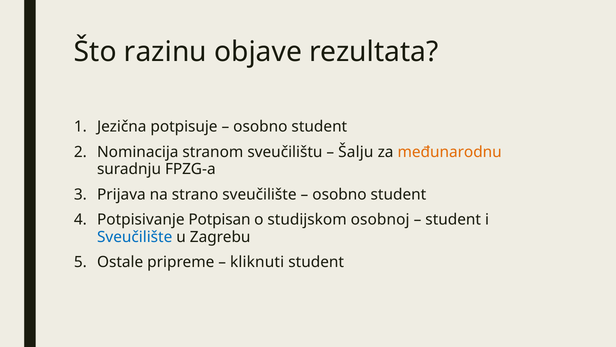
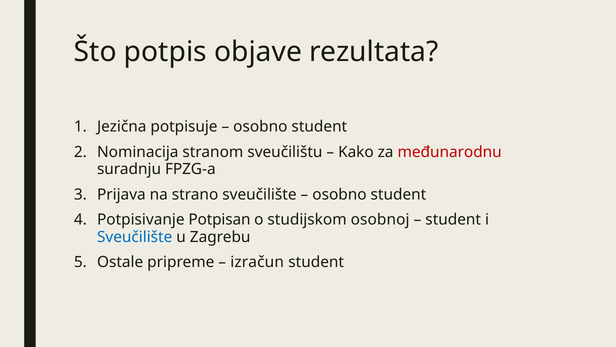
razinu: razinu -> potpis
Šalju: Šalju -> Kako
međunarodnu colour: orange -> red
kliknuti: kliknuti -> izračun
